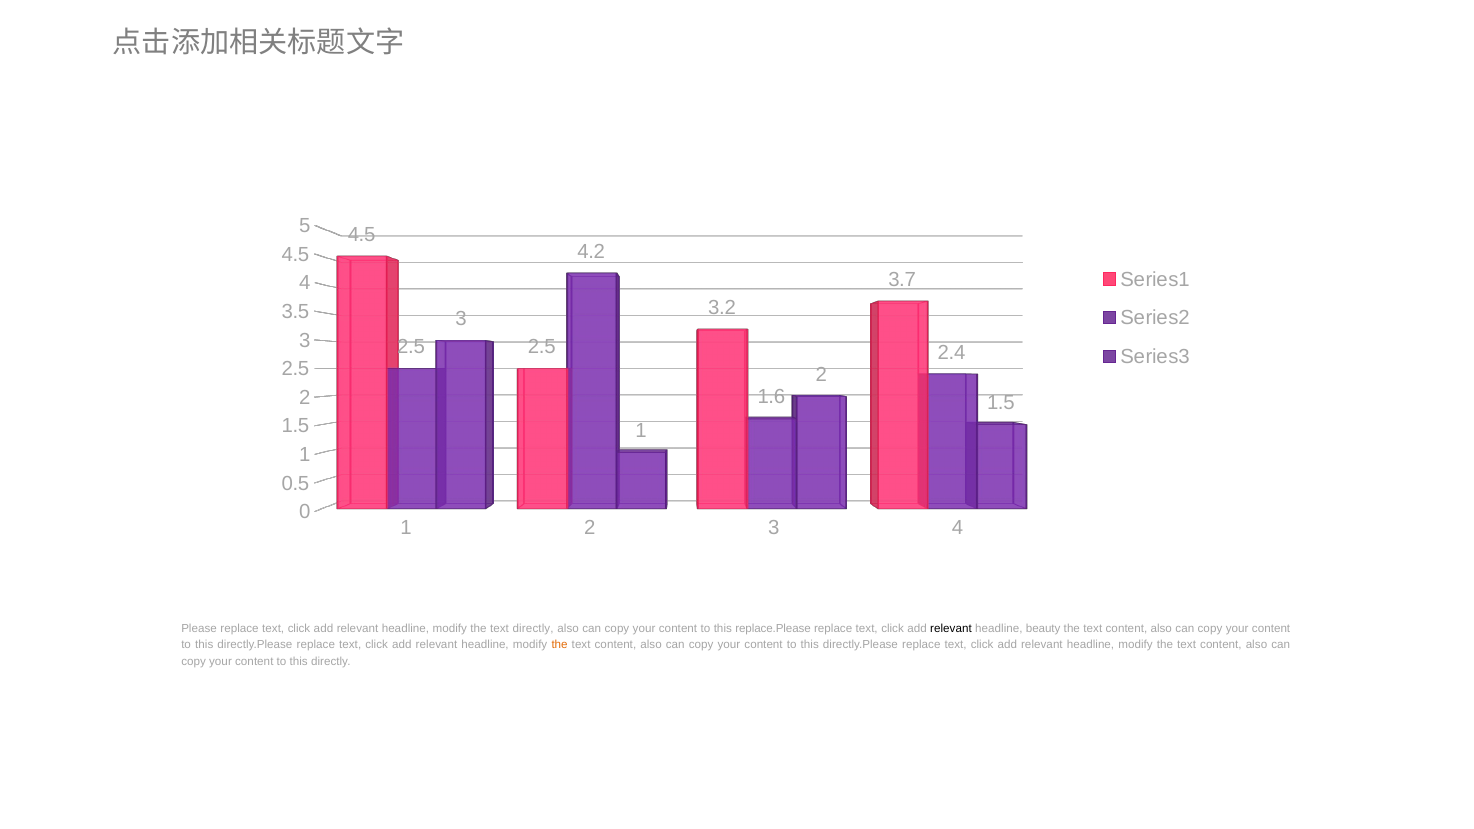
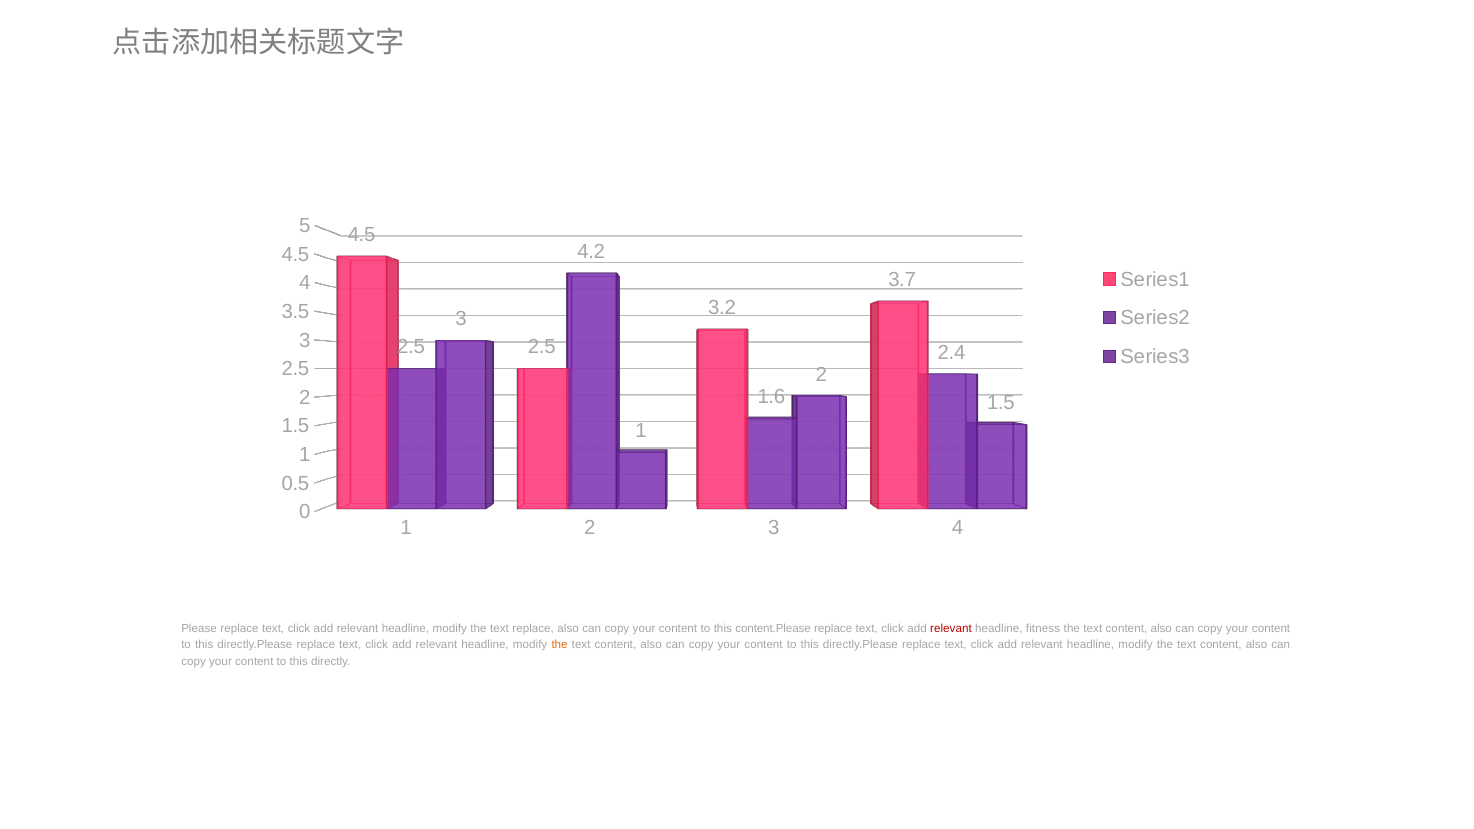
text directly: directly -> replace
replace.Please: replace.Please -> content.Please
relevant at (951, 628) colour: black -> red
beauty: beauty -> fitness
